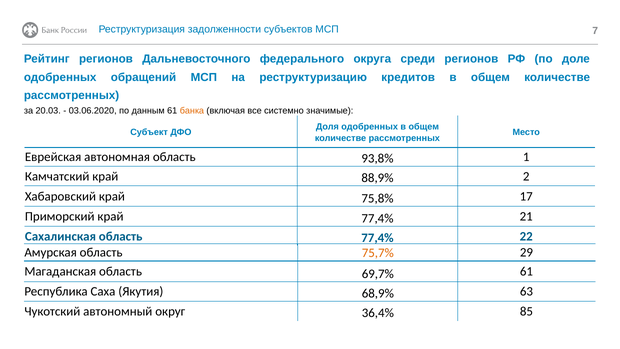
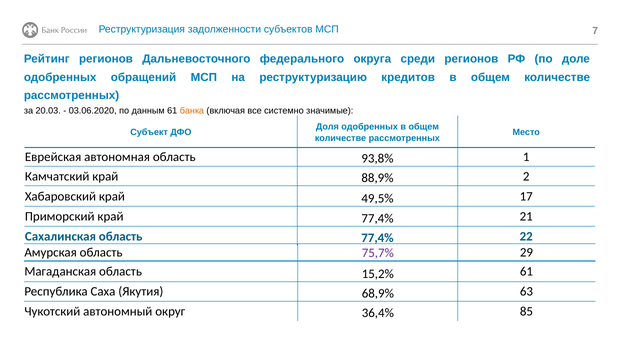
75,8%: 75,8% -> 49,5%
75,7% colour: orange -> purple
69,7%: 69,7% -> 15,2%
